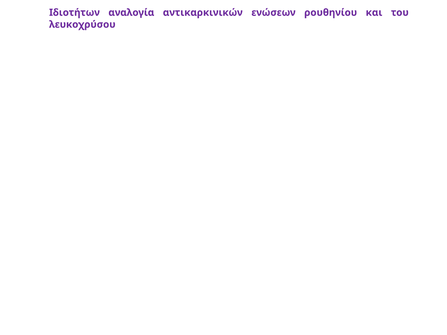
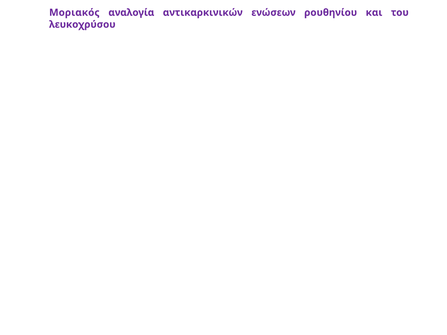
Ιδιοτήτων: Ιδιοτήτων -> Μοριακός
